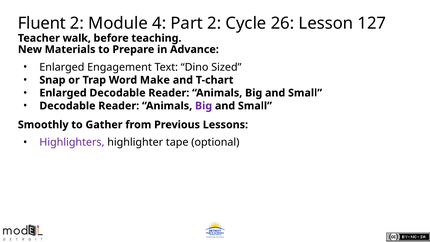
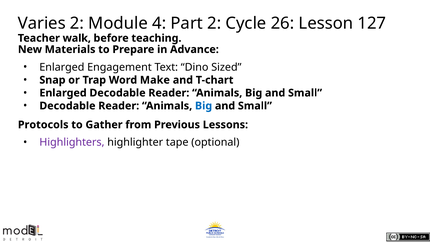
Fluent: Fluent -> Varies
Big at (204, 106) colour: purple -> blue
Smoothly: Smoothly -> Protocols
